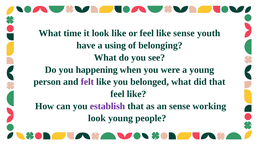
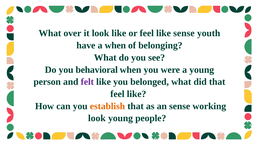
time: time -> over
a using: using -> when
happening: happening -> behavioral
establish colour: purple -> orange
